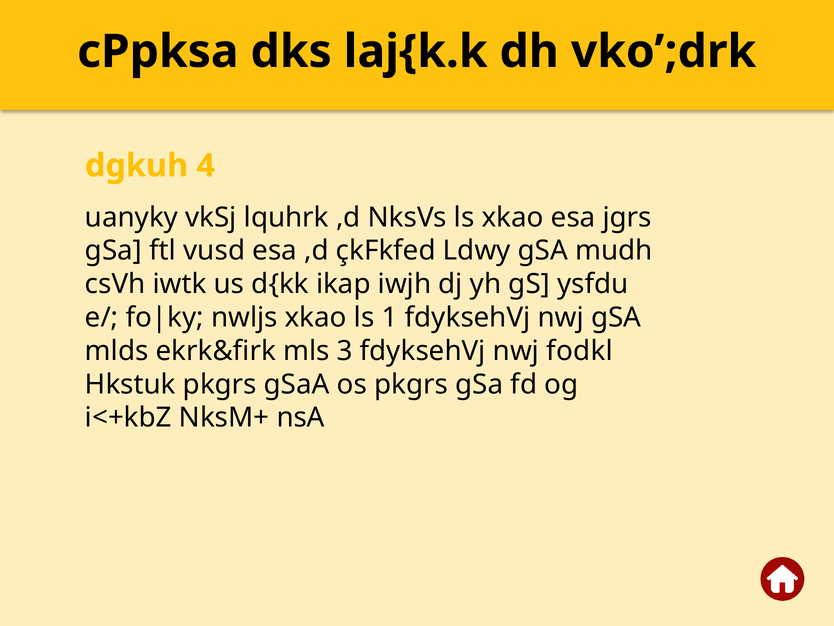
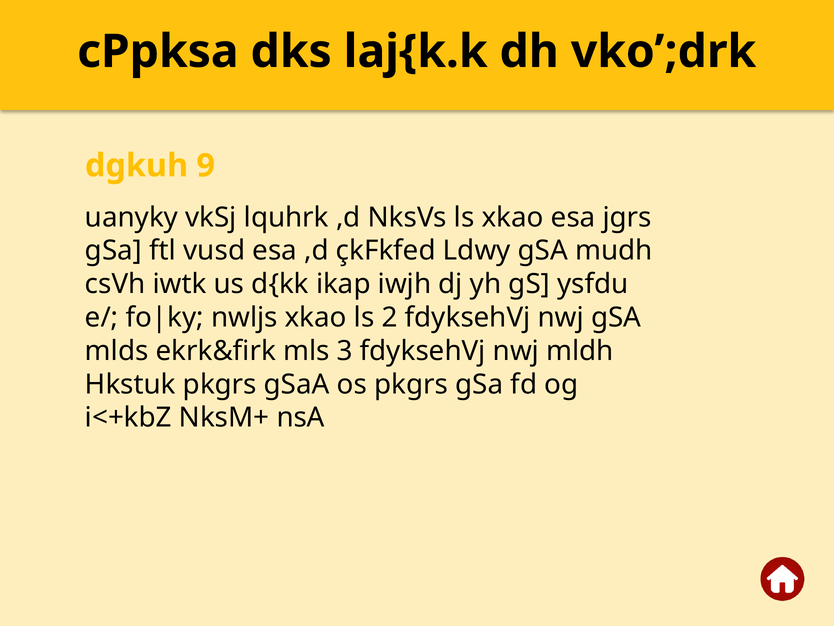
4: 4 -> 9
1: 1 -> 2
fodkl: fodkl -> mldh
